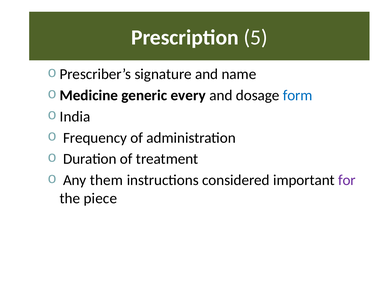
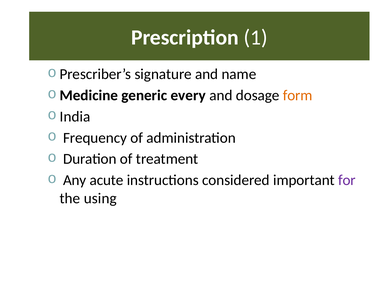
5: 5 -> 1
form colour: blue -> orange
them: them -> acute
piece: piece -> using
